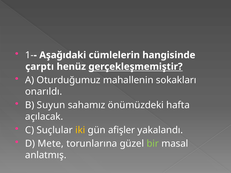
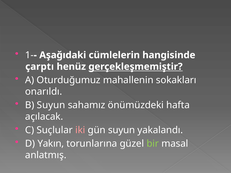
iki colour: yellow -> pink
gün afişler: afişler -> suyun
Mete: Mete -> Yakın
